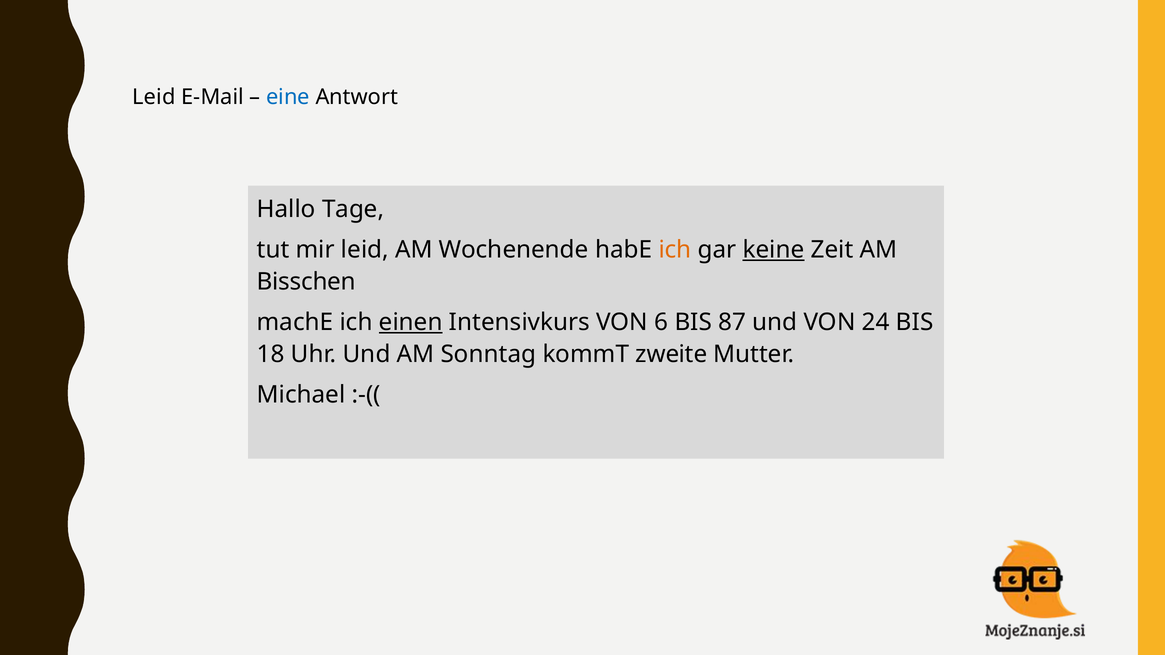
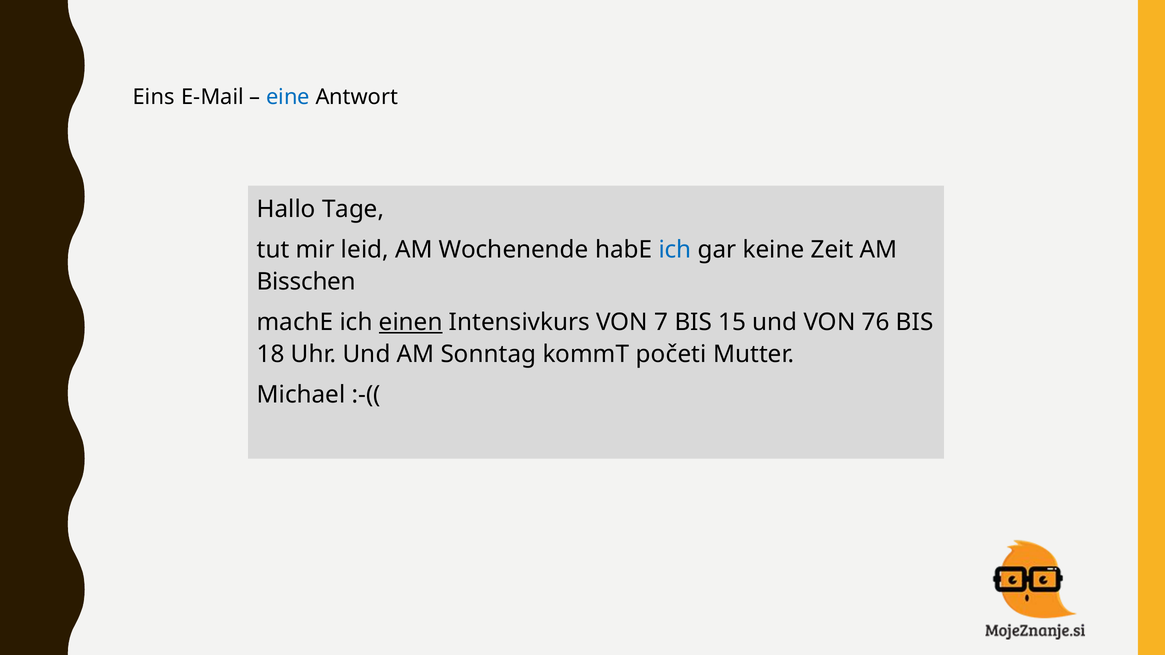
Leid at (154, 97): Leid -> Eins
ich at (675, 250) colour: orange -> blue
keine underline: present -> none
6: 6 -> 7
87: 87 -> 15
24: 24 -> 76
zweite: zweite -> početi
